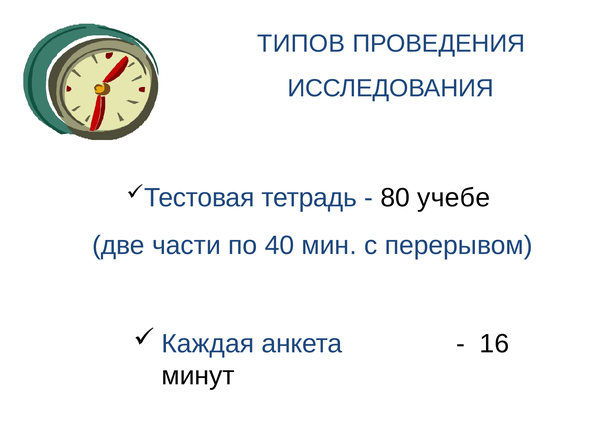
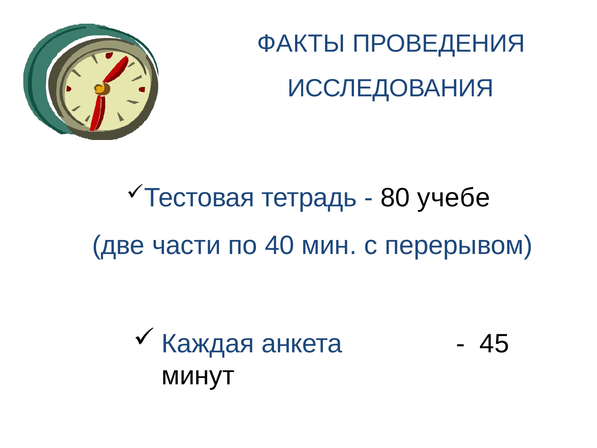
ТИПОВ: ТИПОВ -> ФАКТЫ
16: 16 -> 45
